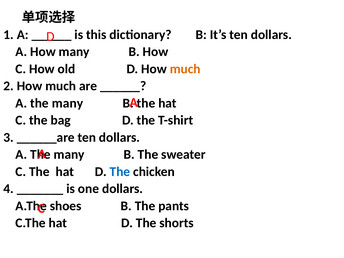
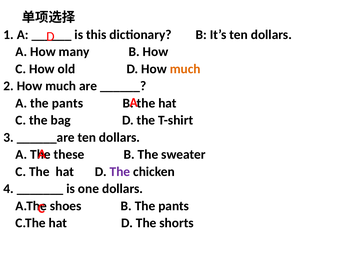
many at (68, 103): many -> pants
many at (69, 155): many -> these
The at (120, 172) colour: blue -> purple
